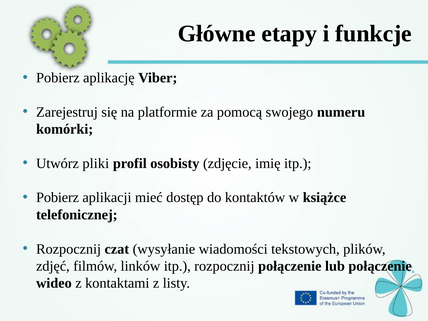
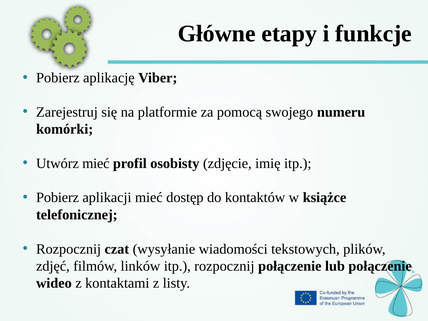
Utwórz pliki: pliki -> mieć
